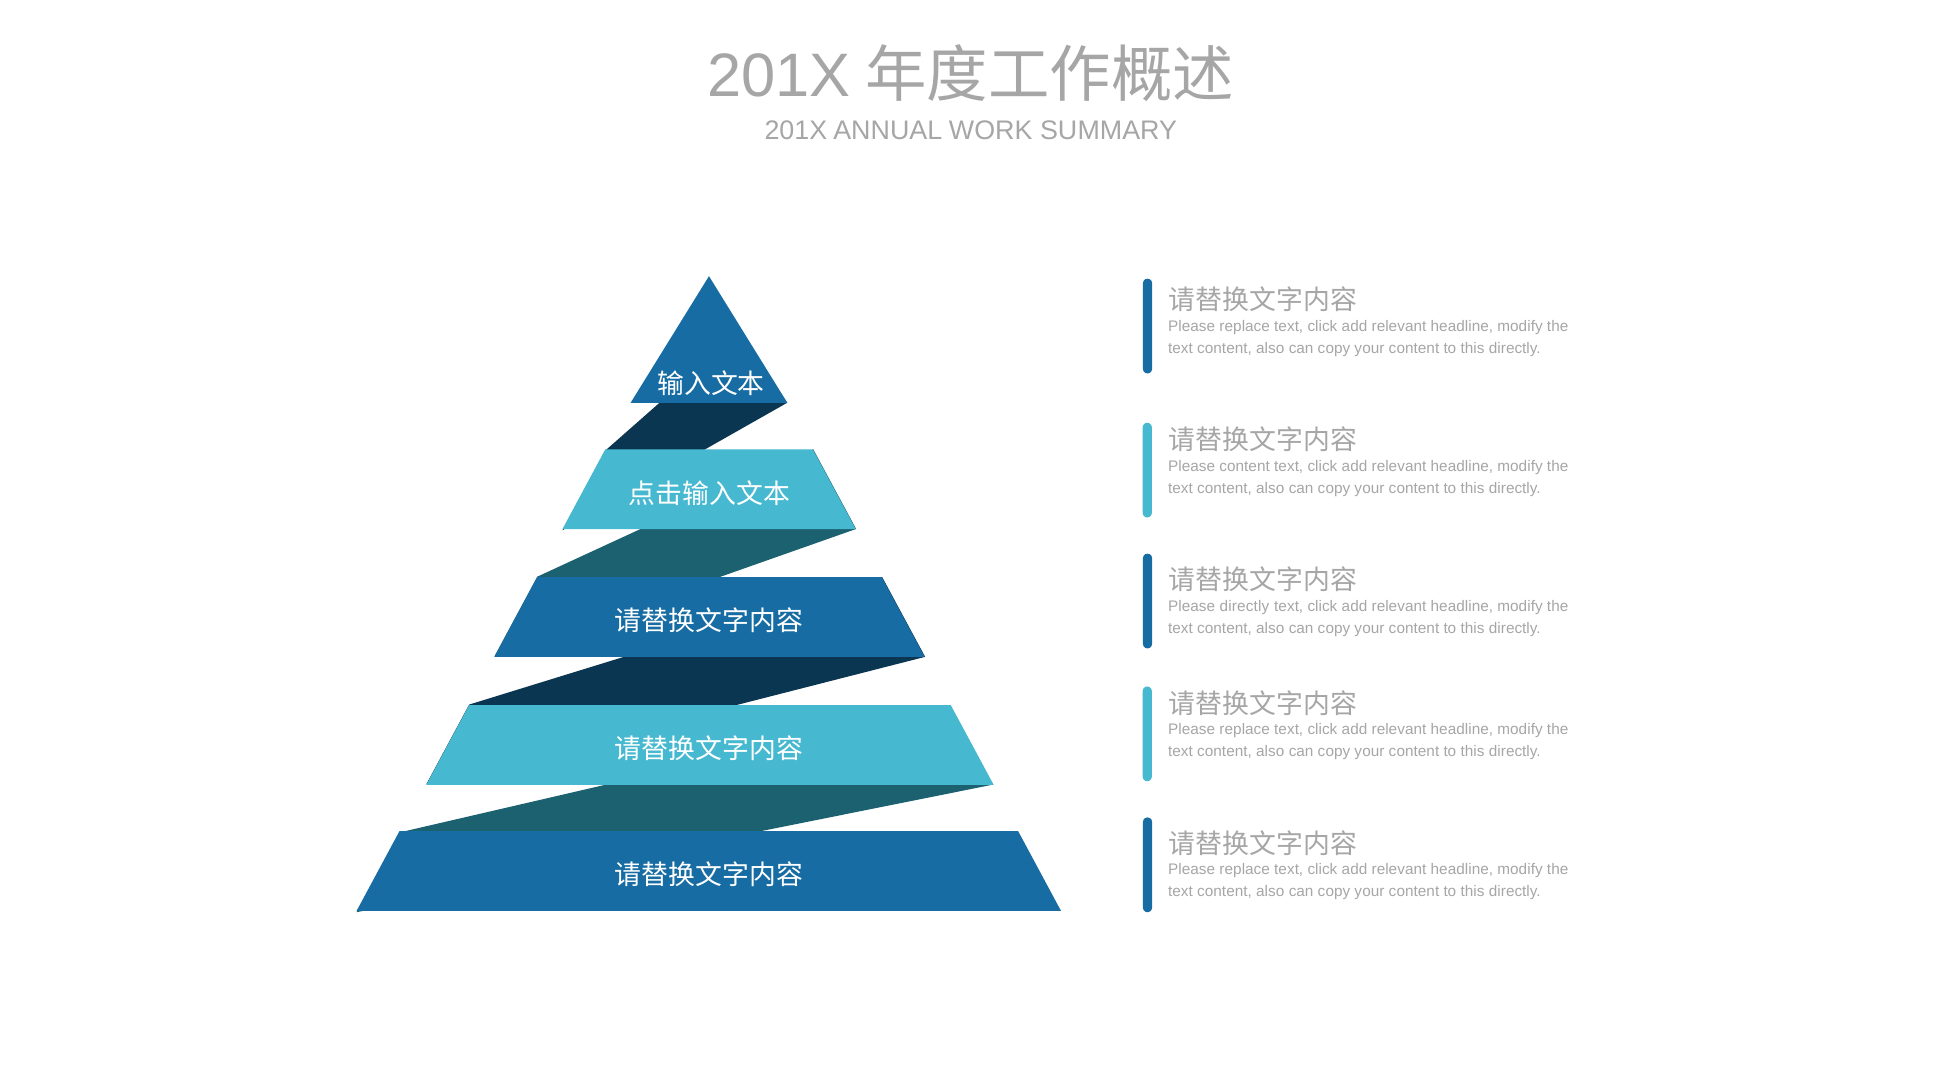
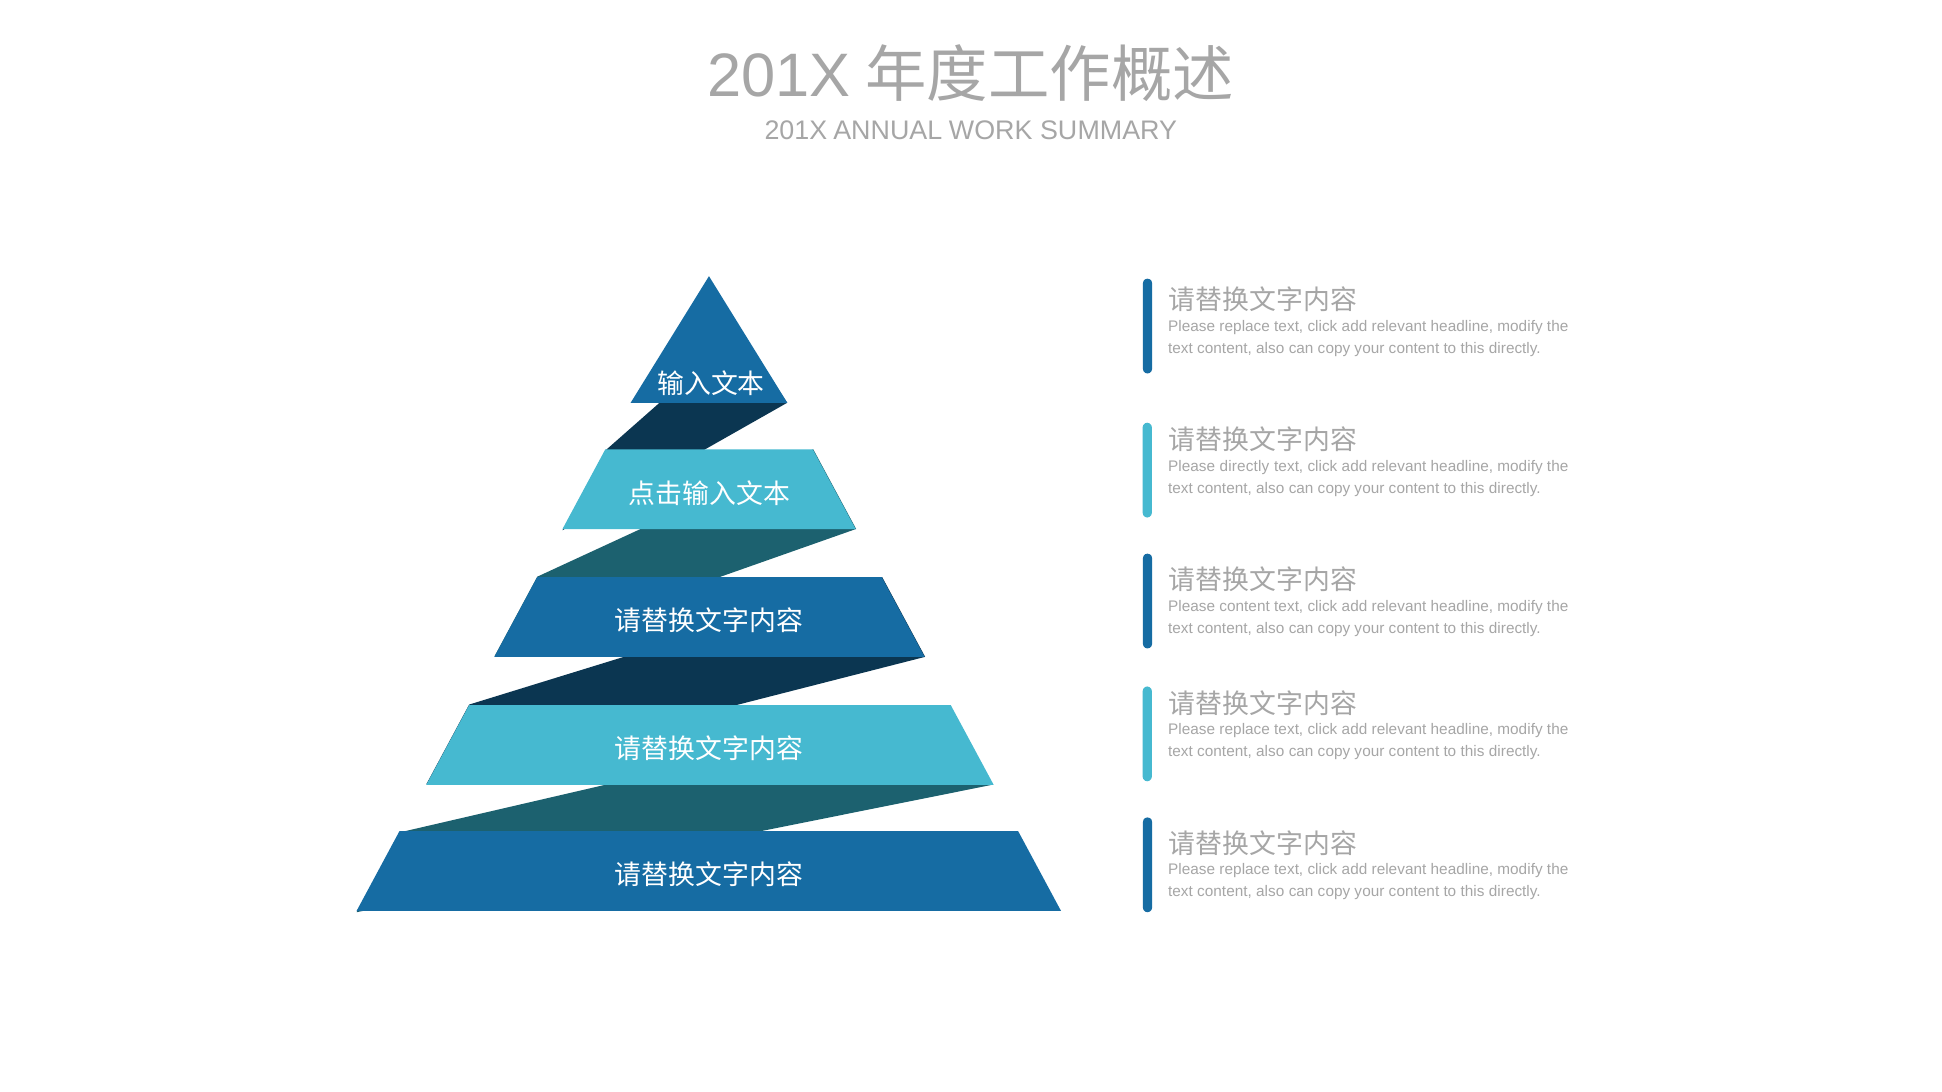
Please content: content -> directly
Please directly: directly -> content
